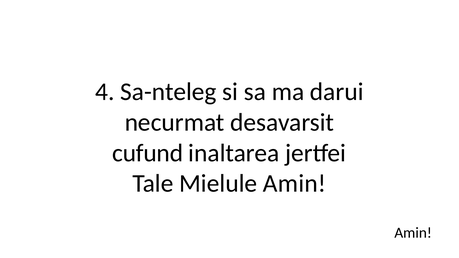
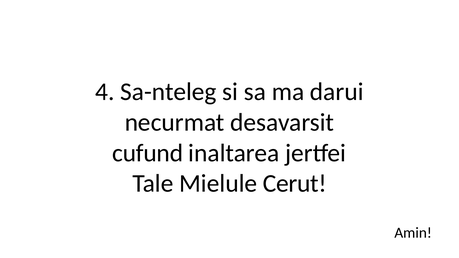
Mielule Amin: Amin -> Cerut
